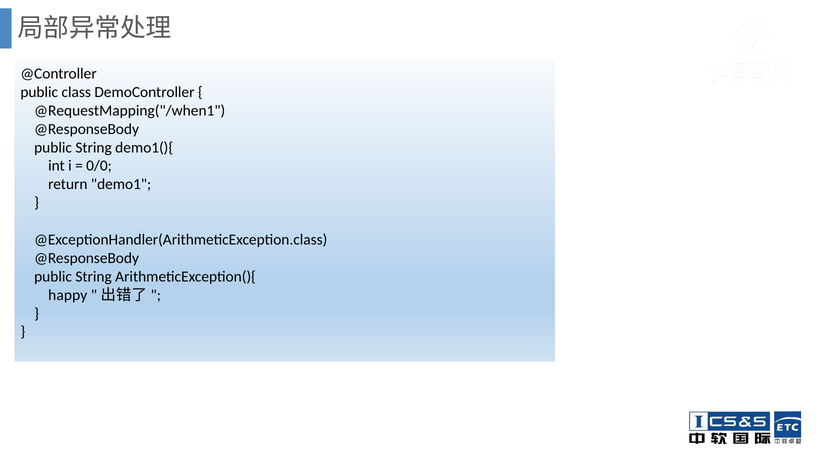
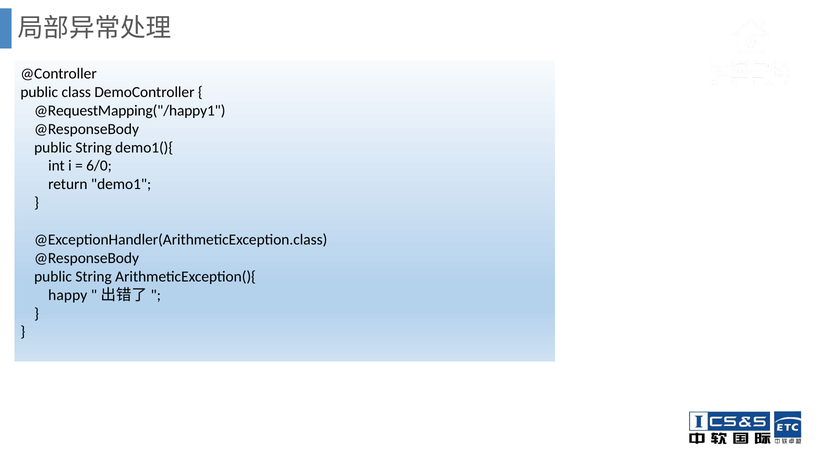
@RequestMapping("/when1: @RequestMapping("/when1 -> @RequestMapping("/happy1
0/0: 0/0 -> 6/0
